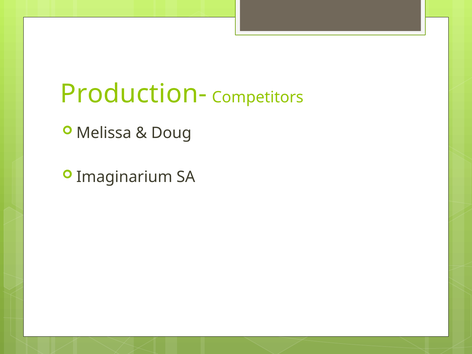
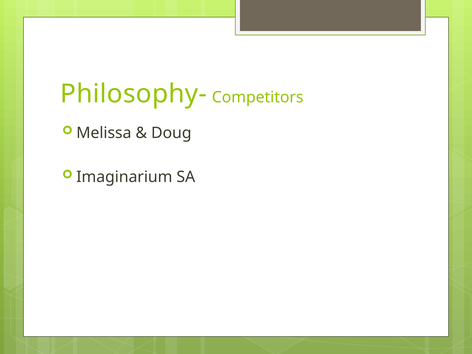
Production-: Production- -> Philosophy-
